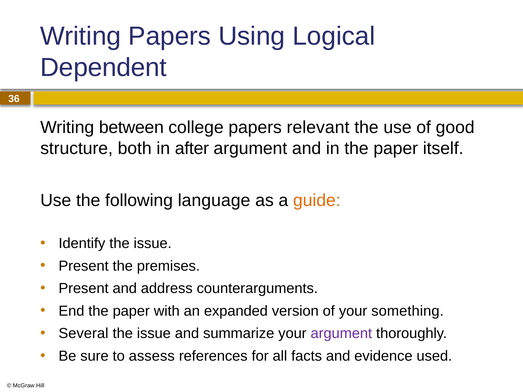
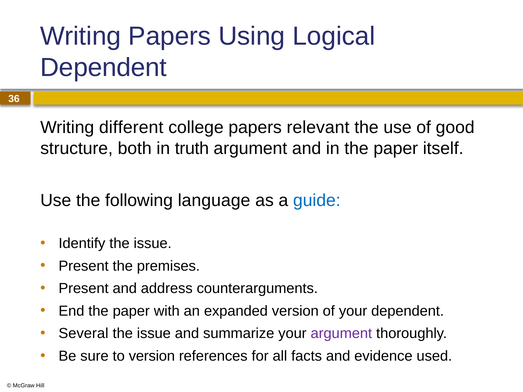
between: between -> different
after: after -> truth
guide colour: orange -> blue
your something: something -> dependent
to assess: assess -> version
